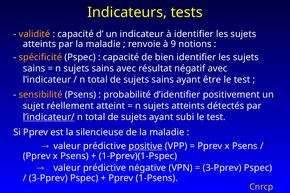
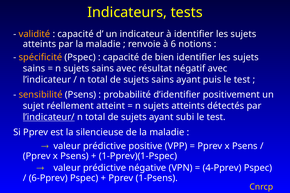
9: 9 -> 6
être: être -> puis
positive underline: present -> none
3-Pprev at (222, 168): 3-Pprev -> 4-Pprev
3-Pprev at (48, 178): 3-Pprev -> 6-Pprev
